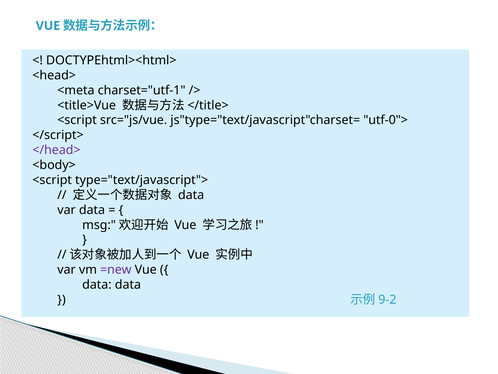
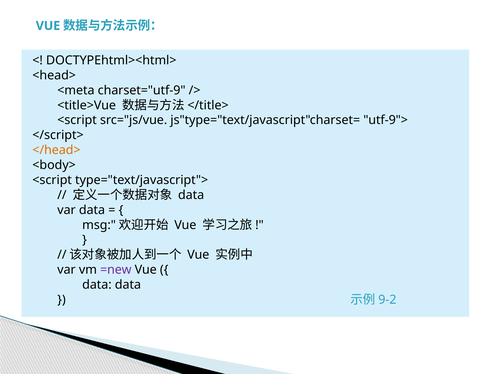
charset="utf-1: charset="utf-1 -> charset="utf-9
utf-0">: utf-0"> -> utf-9">
</head> colour: purple -> orange
